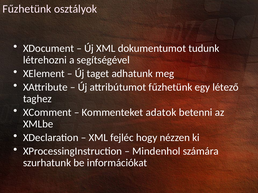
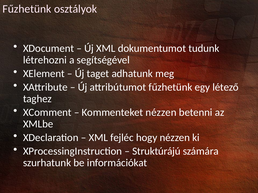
Kommenteket adatok: adatok -> nézzen
Mindenhol: Mindenhol -> Struktúrájú
